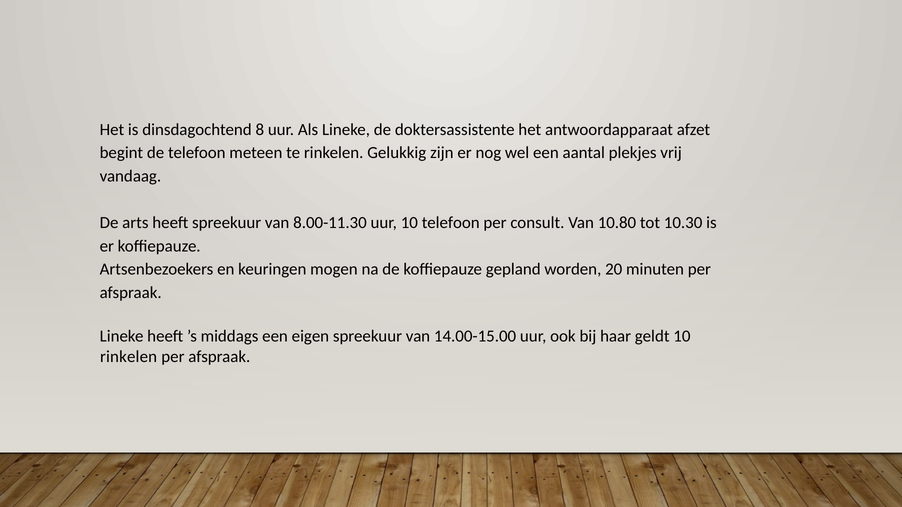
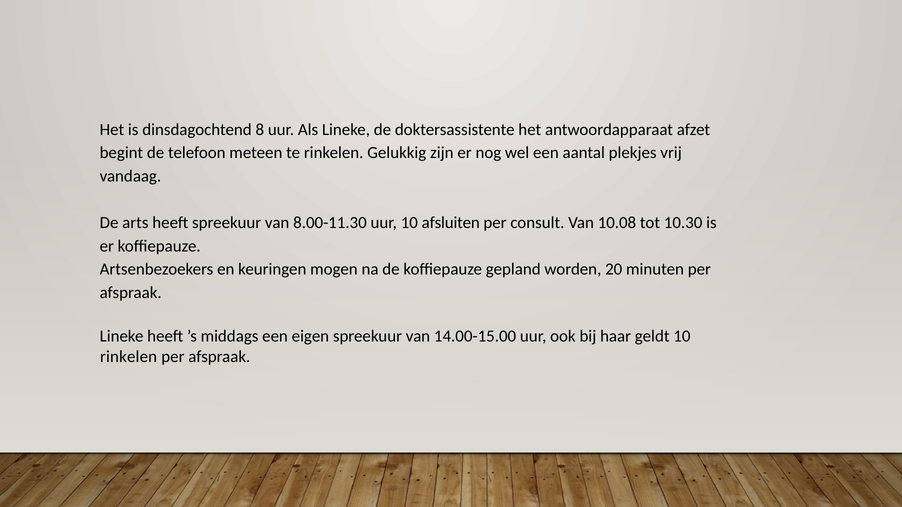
10 telefoon: telefoon -> afsluiten
10.80: 10.80 -> 10.08
